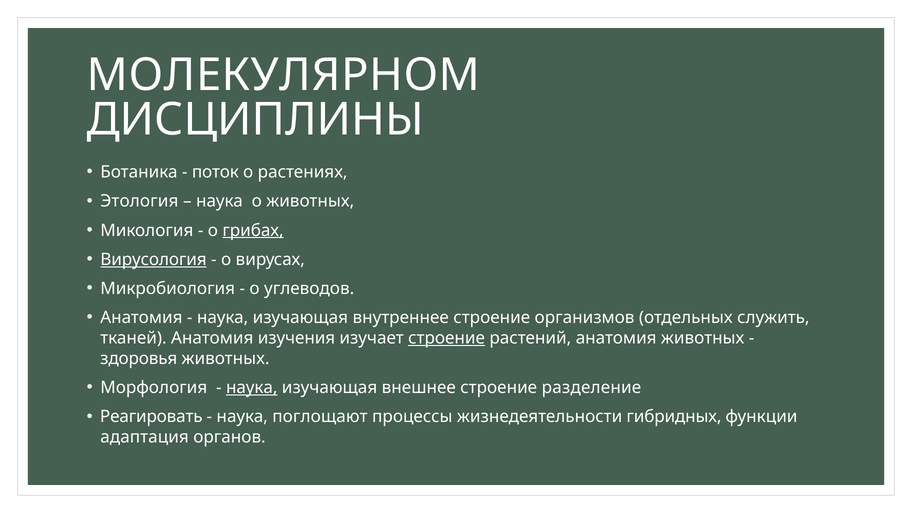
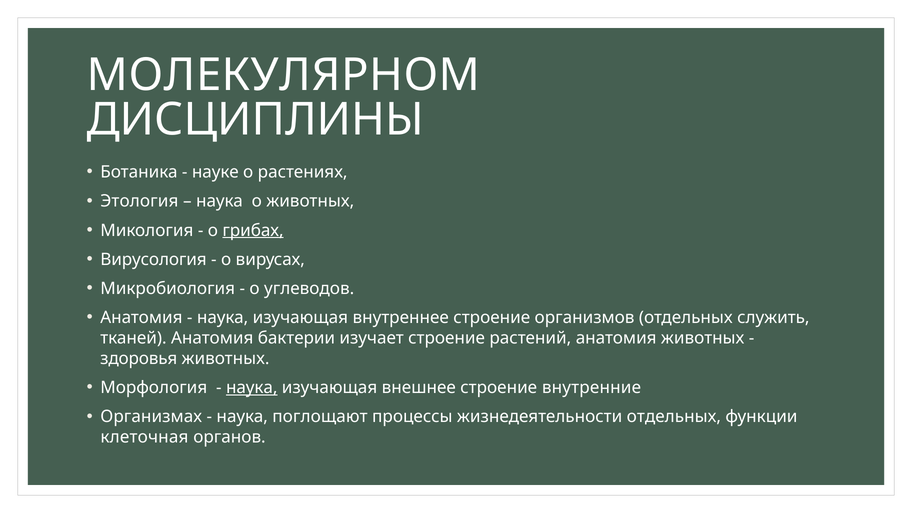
поток: поток -> науке
Вирусология underline: present -> none
изучения: изучения -> бактерии
строение at (447, 338) underline: present -> none
разделение: разделение -> внутренние
Реагировать: Реагировать -> Организмах
жизнедеятельности гибридных: гибридных -> отдельных
адаптация: адаптация -> клеточная
